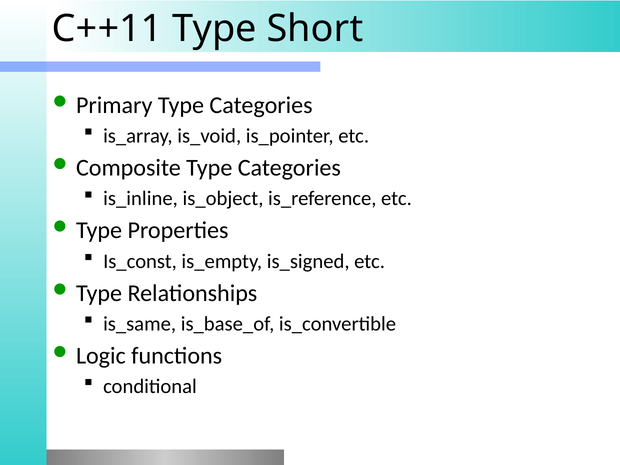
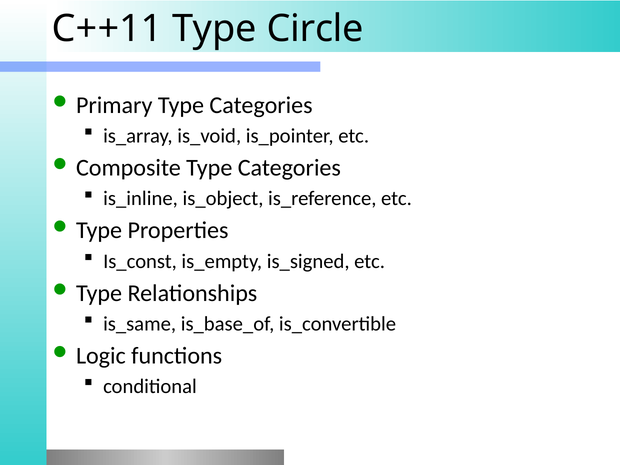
Short: Short -> Circle
